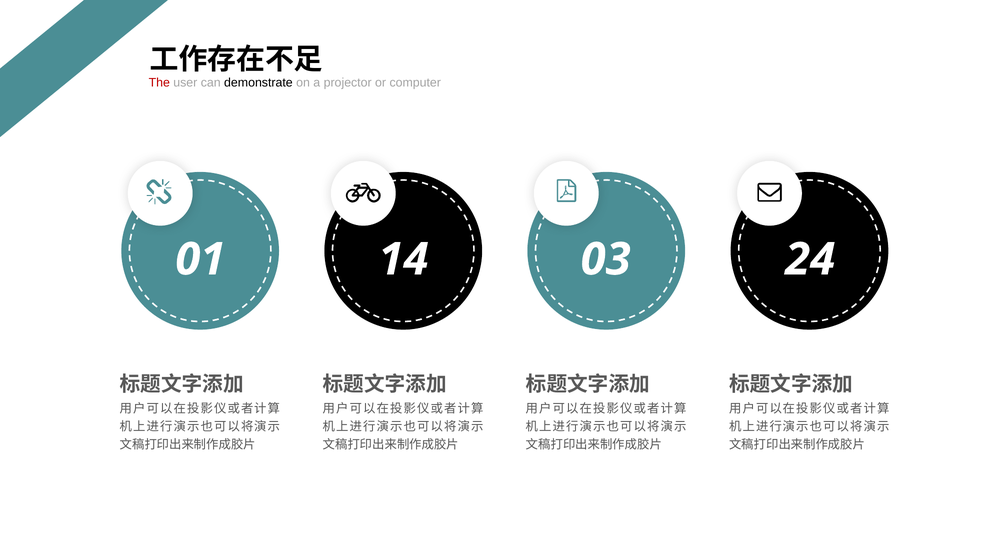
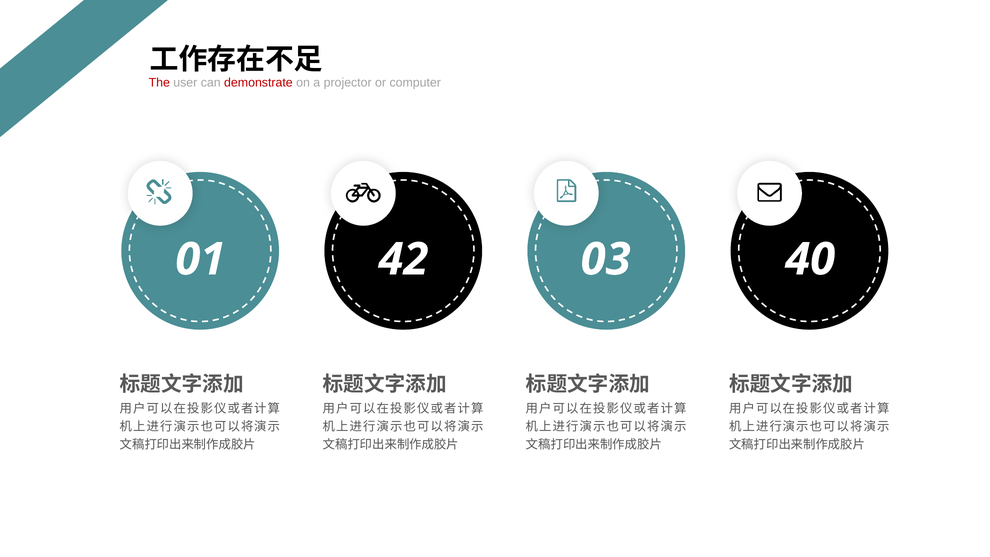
demonstrate colour: black -> red
14: 14 -> 42
24: 24 -> 40
